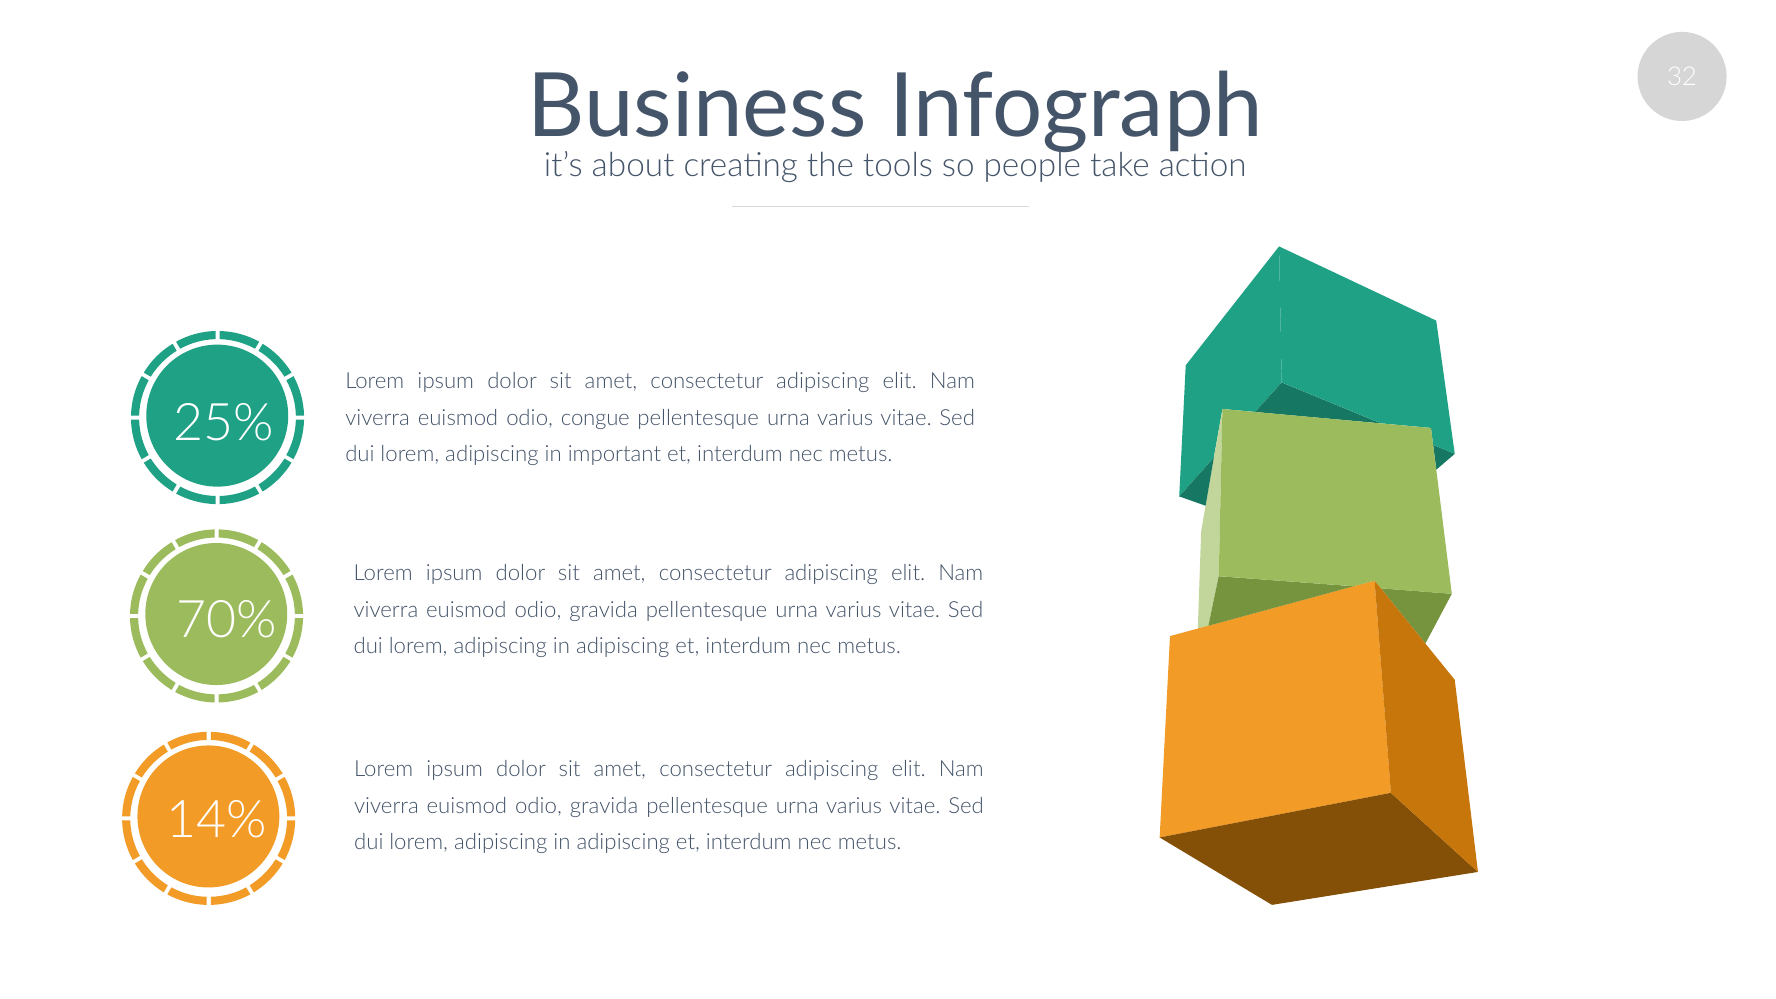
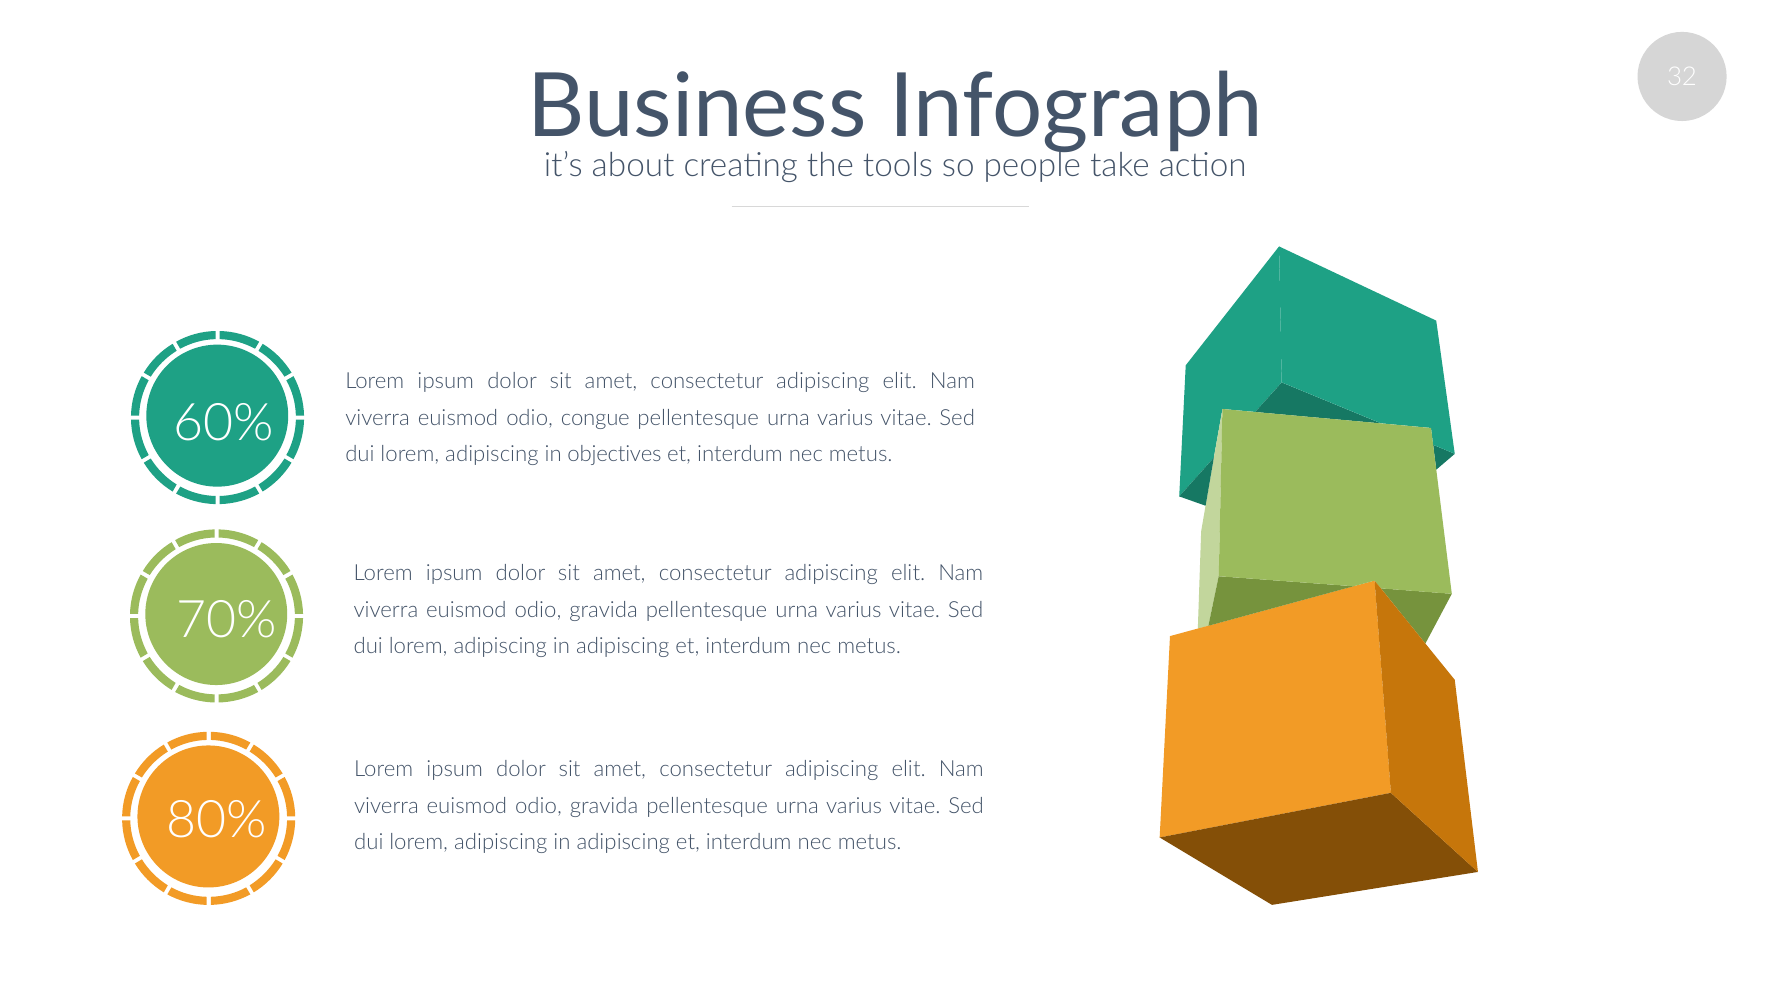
25%: 25% -> 60%
important: important -> objectives
14%: 14% -> 80%
